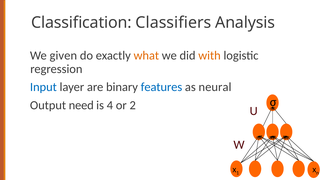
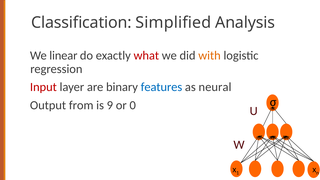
Classifiers: Classifiers -> Simplified
given: given -> linear
what colour: orange -> red
Input colour: blue -> red
need: need -> from
4: 4 -> 9
2: 2 -> 0
